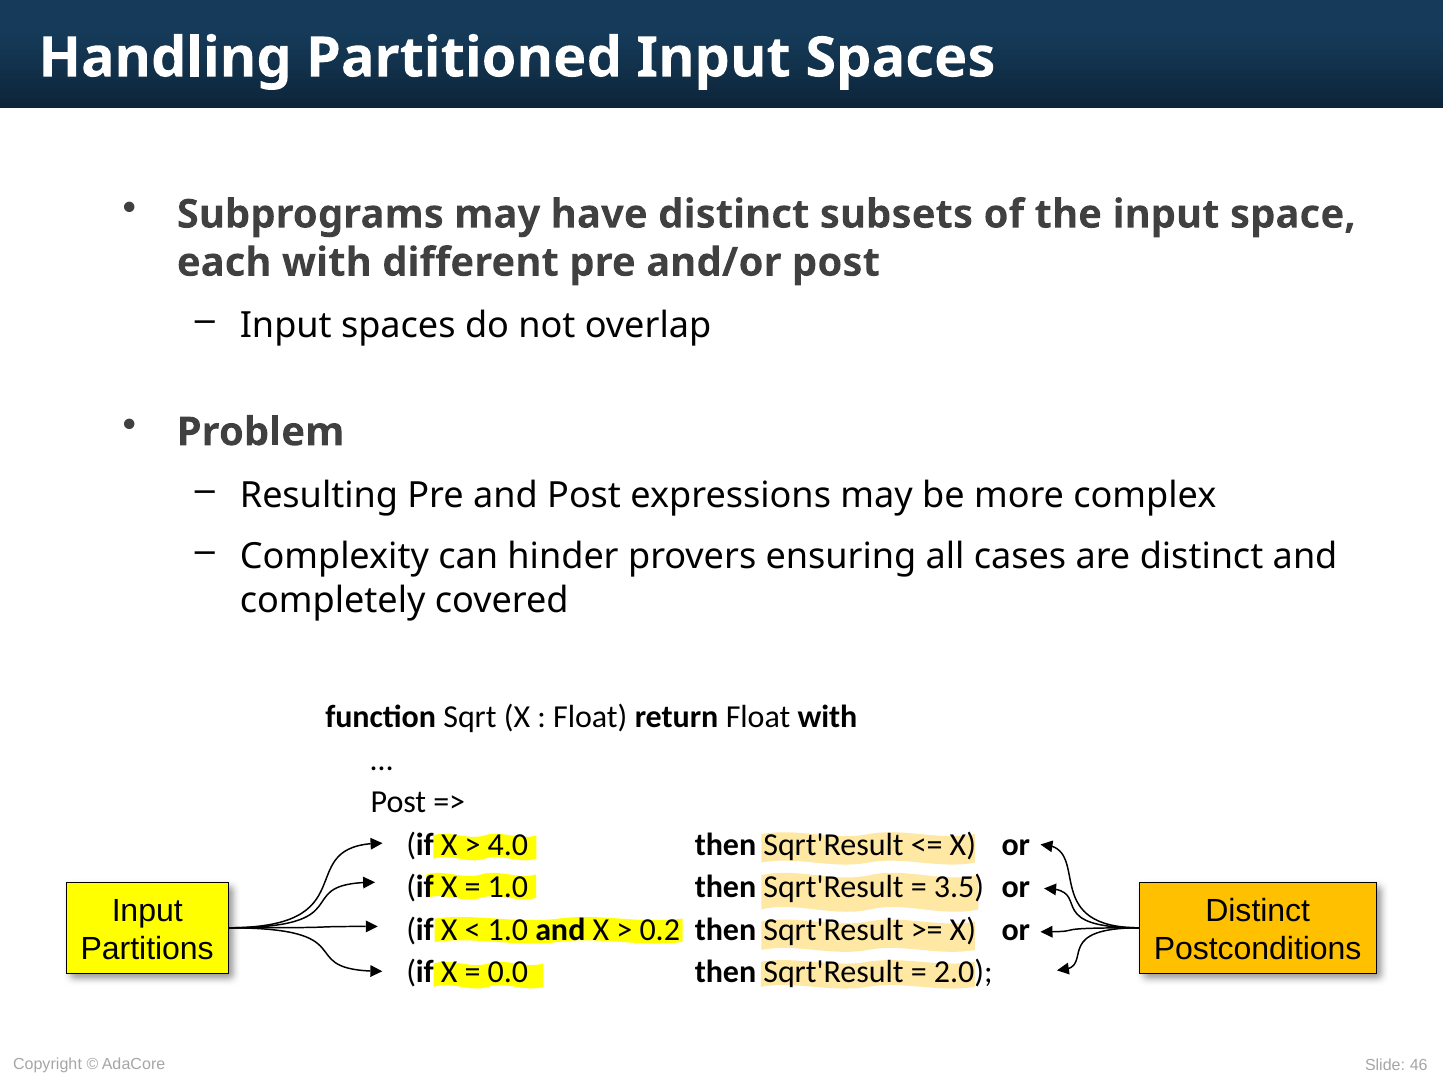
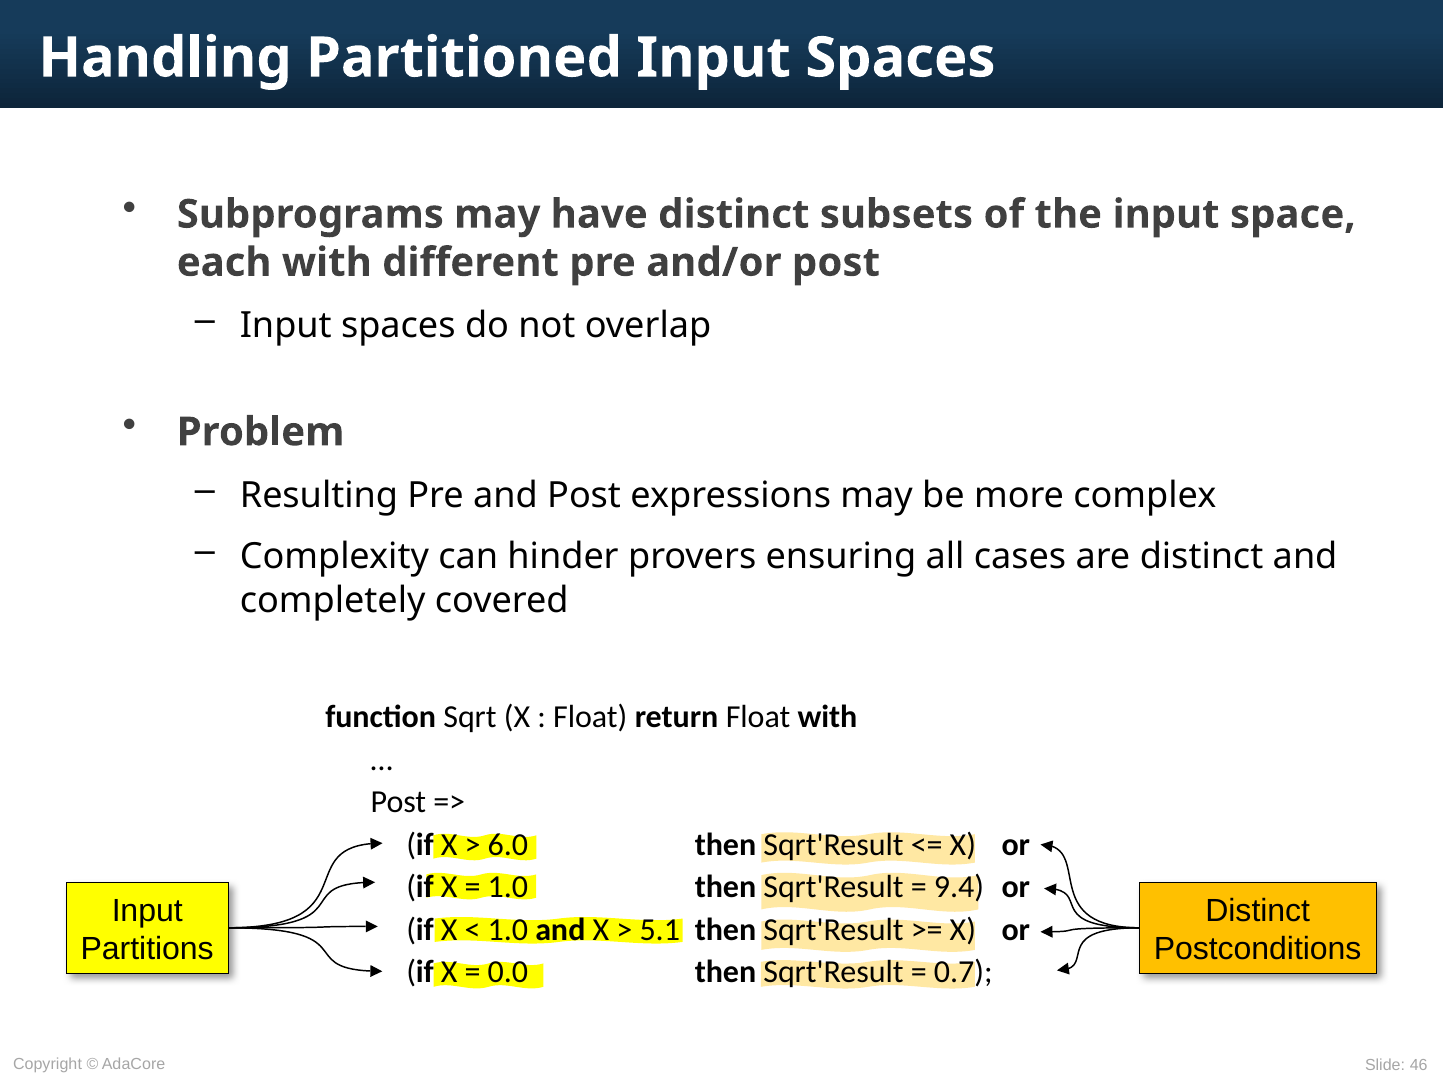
4.0: 4.0 -> 6.0
3.5: 3.5 -> 9.4
0.2: 0.2 -> 5.1
2.0: 2.0 -> 0.7
